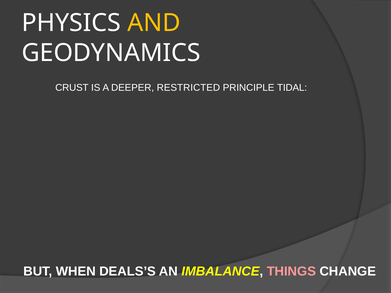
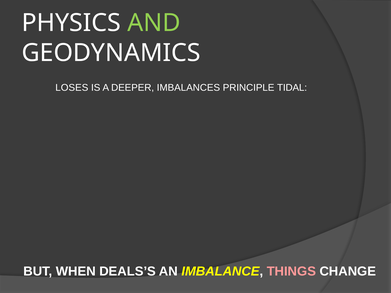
AND colour: yellow -> light green
CRUST: CRUST -> LOSES
RESTRICTED: RESTRICTED -> IMBALANCES
